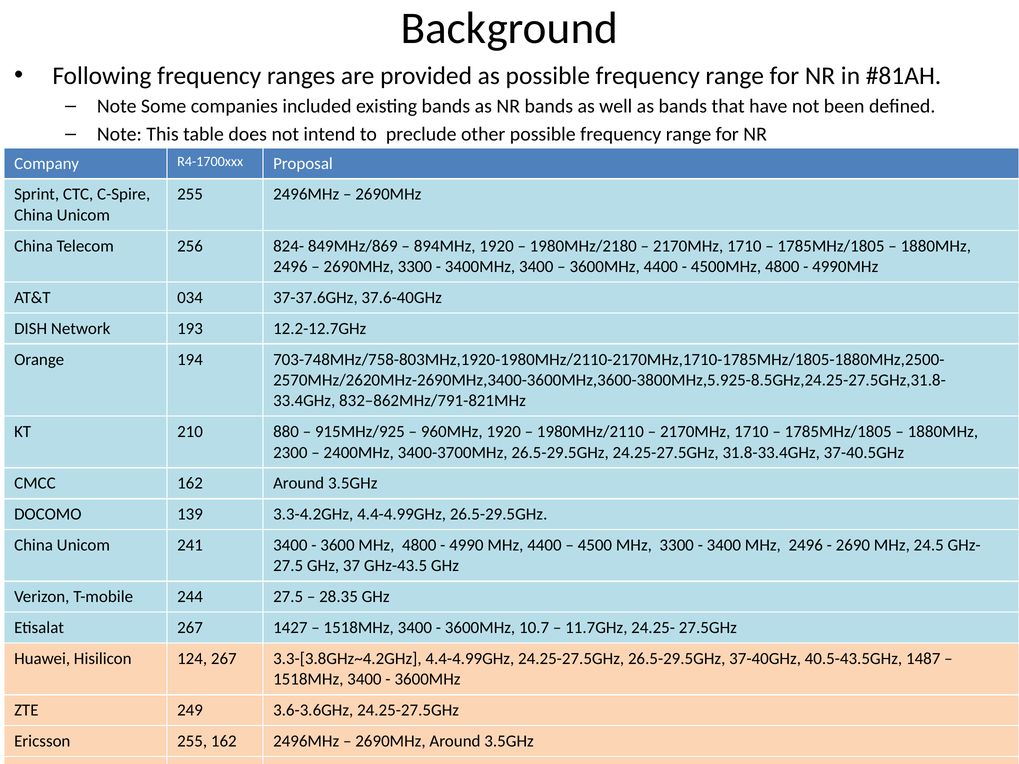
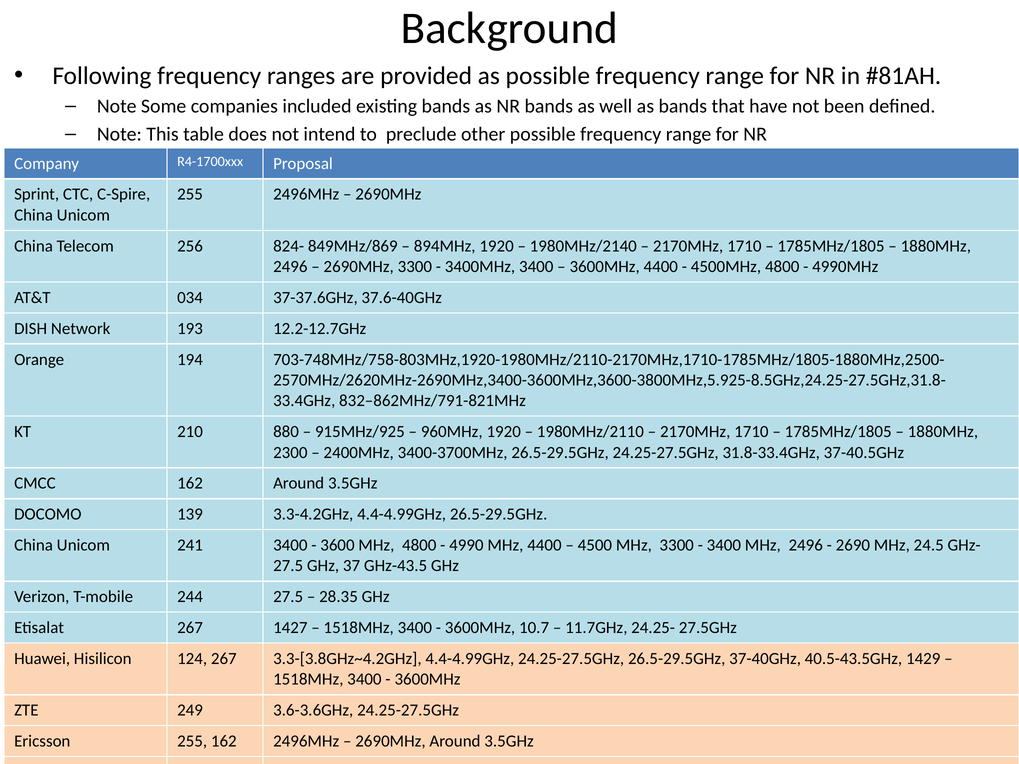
1980MHz/2180: 1980MHz/2180 -> 1980MHz/2140
1487: 1487 -> 1429
